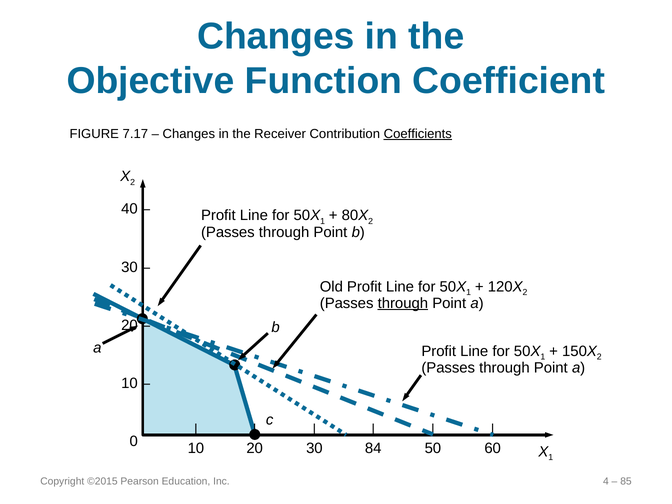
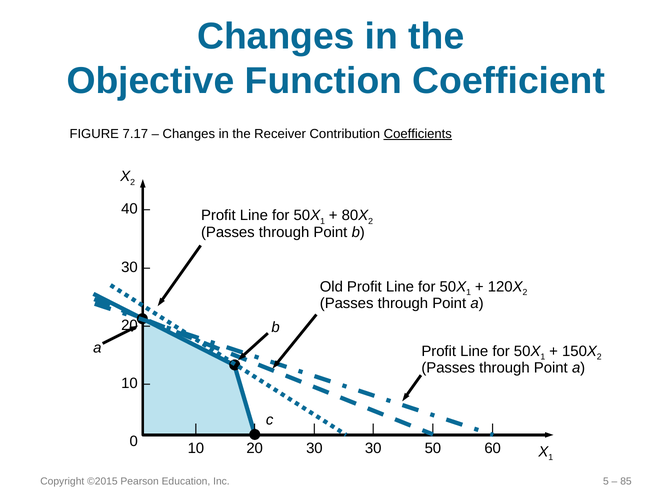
through at (403, 303) underline: present -> none
30 84: 84 -> 30
4: 4 -> 5
